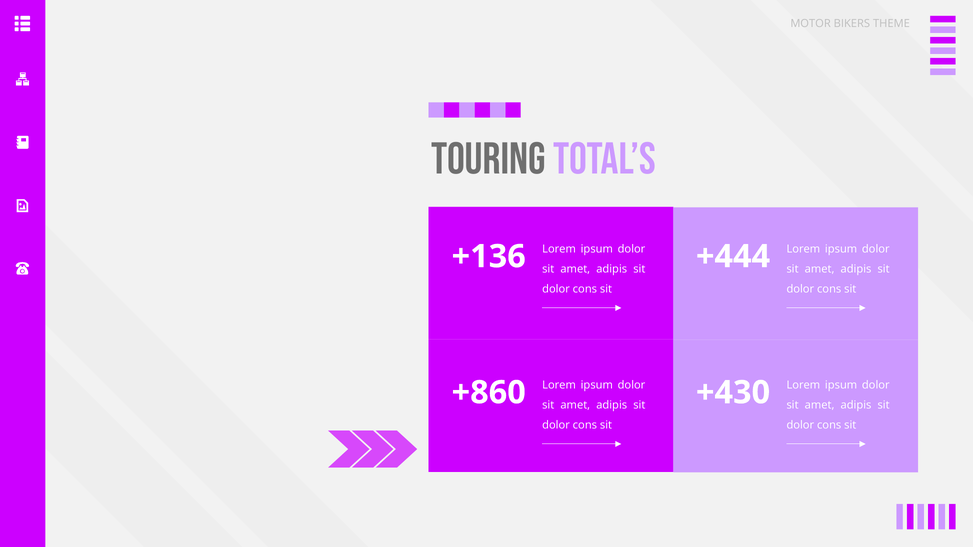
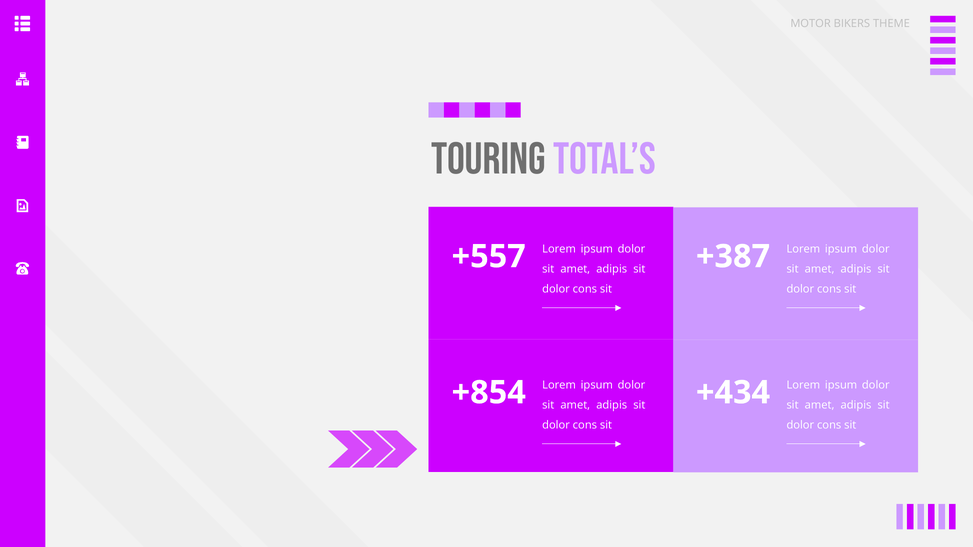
+136: +136 -> +557
+444: +444 -> +387
+860: +860 -> +854
+430: +430 -> +434
